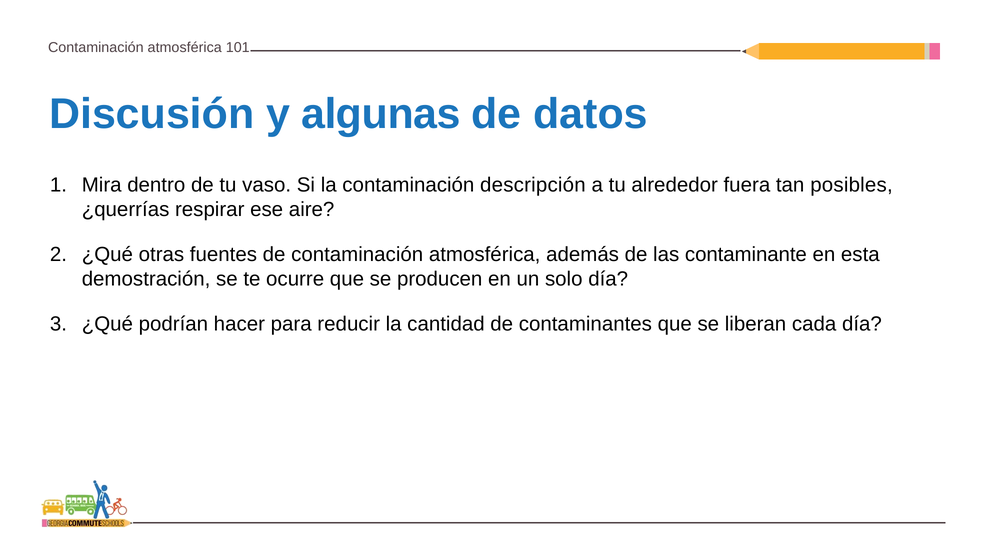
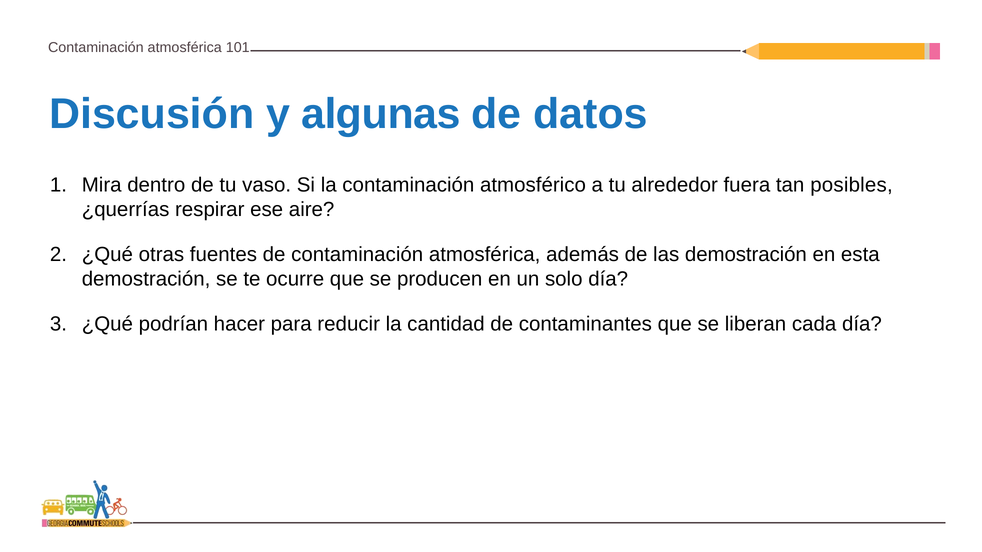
descripción: descripción -> atmosférico
las contaminante: contaminante -> demostración
